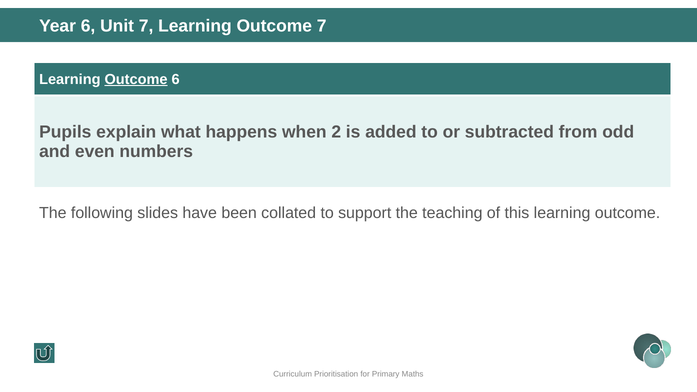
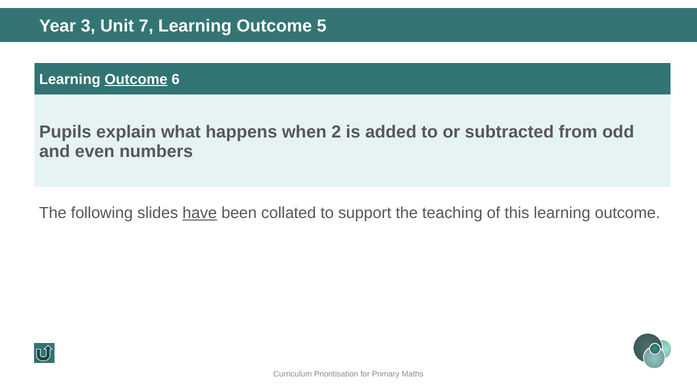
Year 6: 6 -> 3
Outcome 7: 7 -> 5
have underline: none -> present
